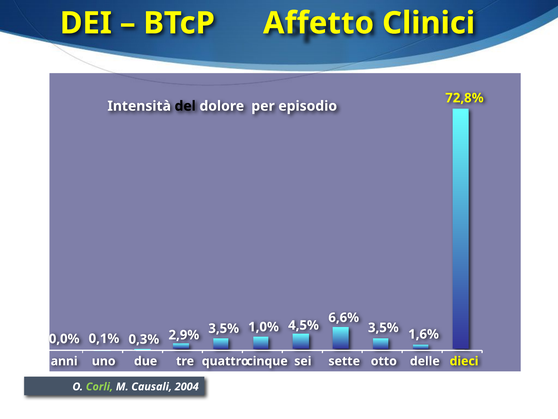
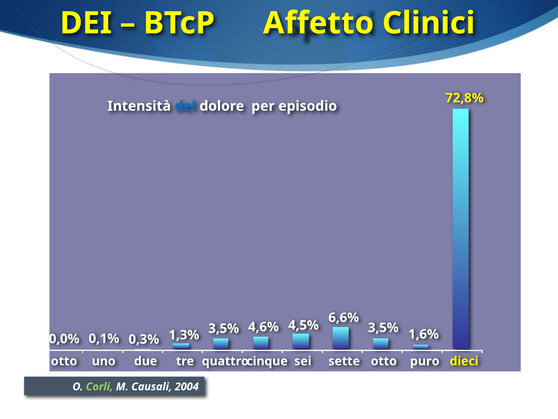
del colour: black -> blue
2,9%: 2,9% -> 1,3%
1,0%: 1,0% -> 4,6%
anni at (64, 361): anni -> otto
delle: delle -> puro
